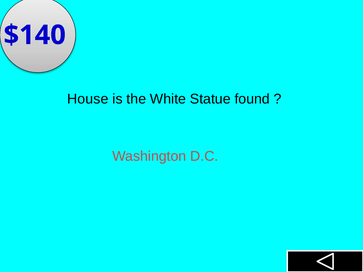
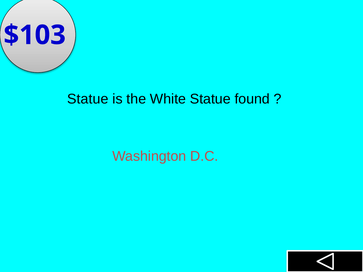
$140: $140 -> $103
House at (88, 99): House -> Statue
